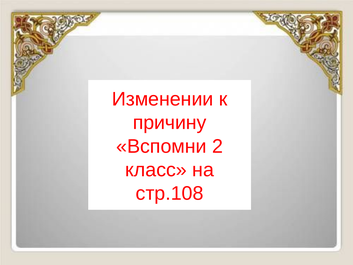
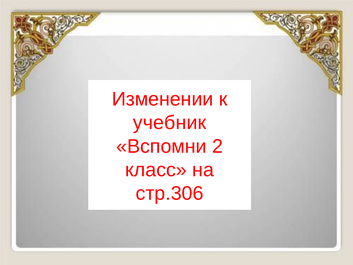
причину: причину -> учебник
стр.108: стр.108 -> стр.306
